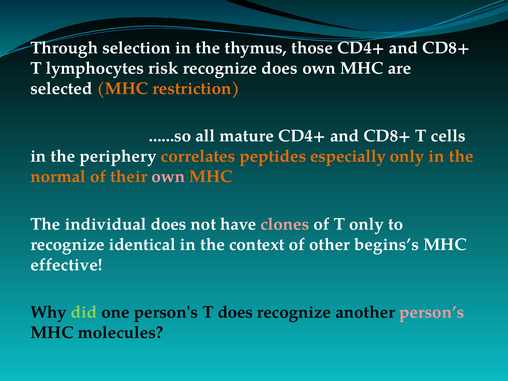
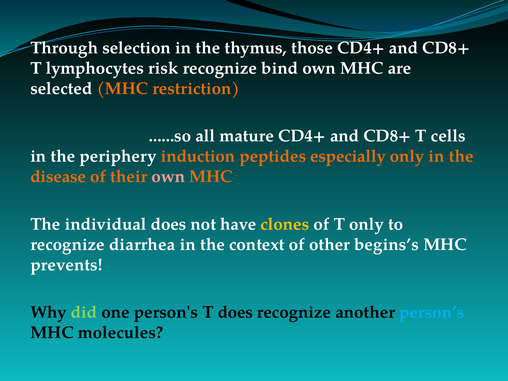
recognize does: does -> bind
correlates: correlates -> induction
normal: normal -> disease
clones colour: pink -> yellow
identical: identical -> diarrhea
effective: effective -> prevents
person’s colour: pink -> light blue
